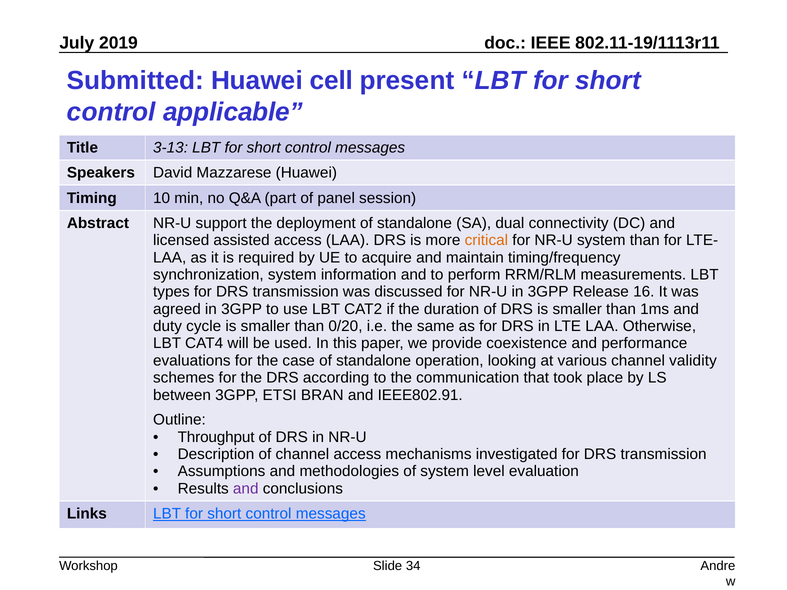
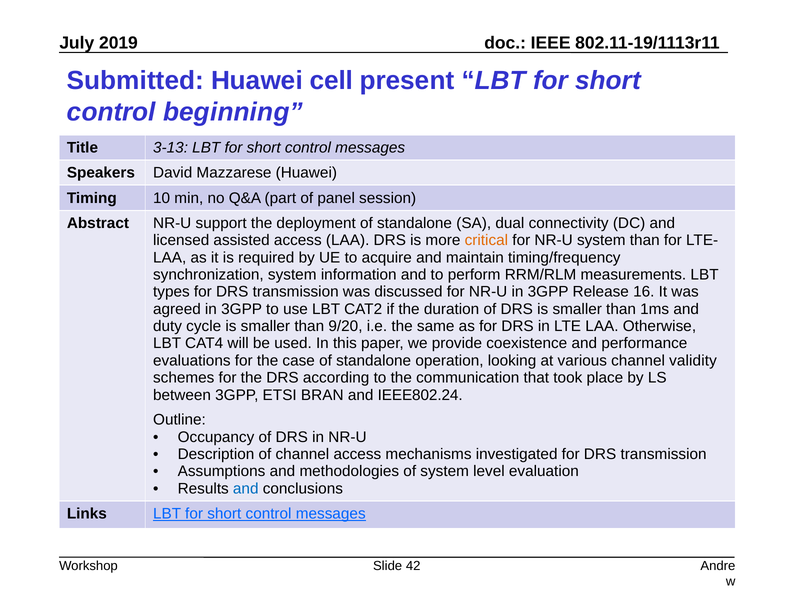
applicable: applicable -> beginning
0/20: 0/20 -> 9/20
IEEE802.91: IEEE802.91 -> IEEE802.24
Throughput: Throughput -> Occupancy
and at (246, 489) colour: purple -> blue
34: 34 -> 42
